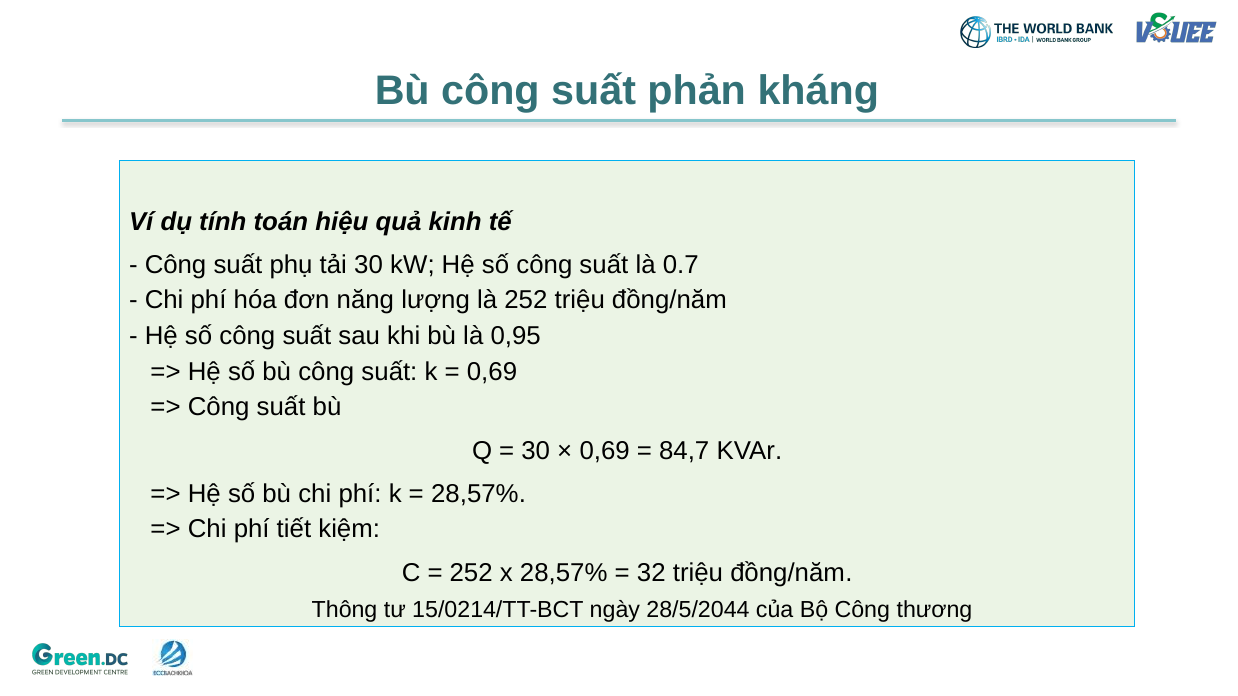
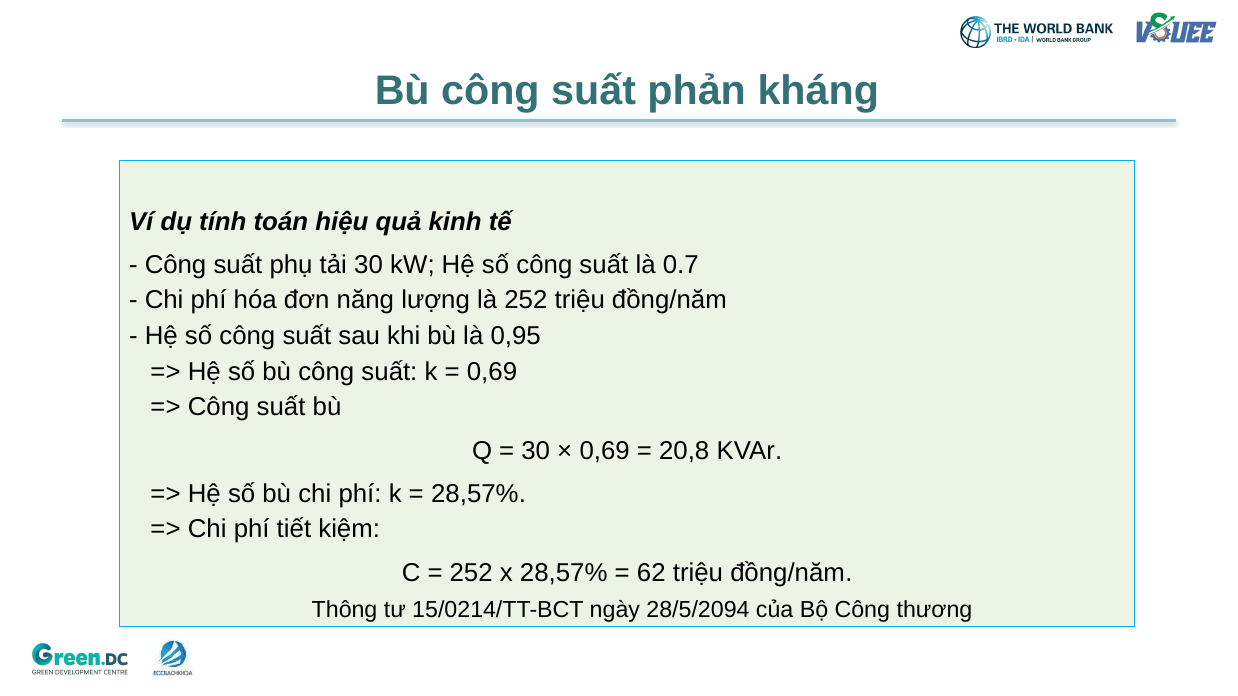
84,7: 84,7 -> 20,8
32: 32 -> 62
28/5/2044: 28/5/2044 -> 28/5/2094
